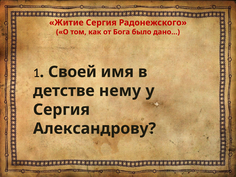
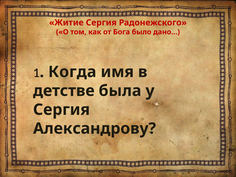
Своей: Своей -> Когда
нему: нему -> была
